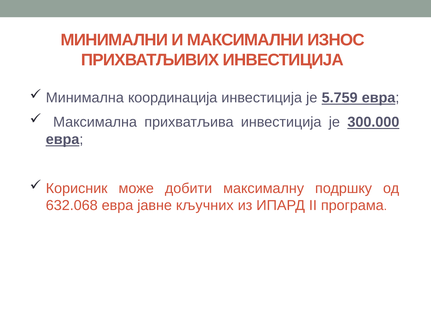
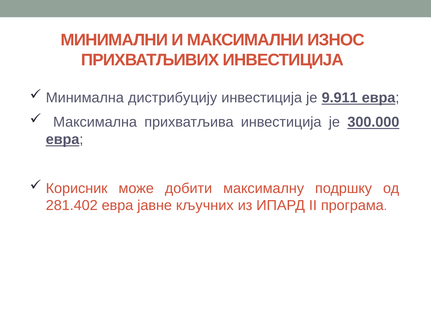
координација: координација -> дистрибуцију
5.759: 5.759 -> 9.911
632.068: 632.068 -> 281.402
